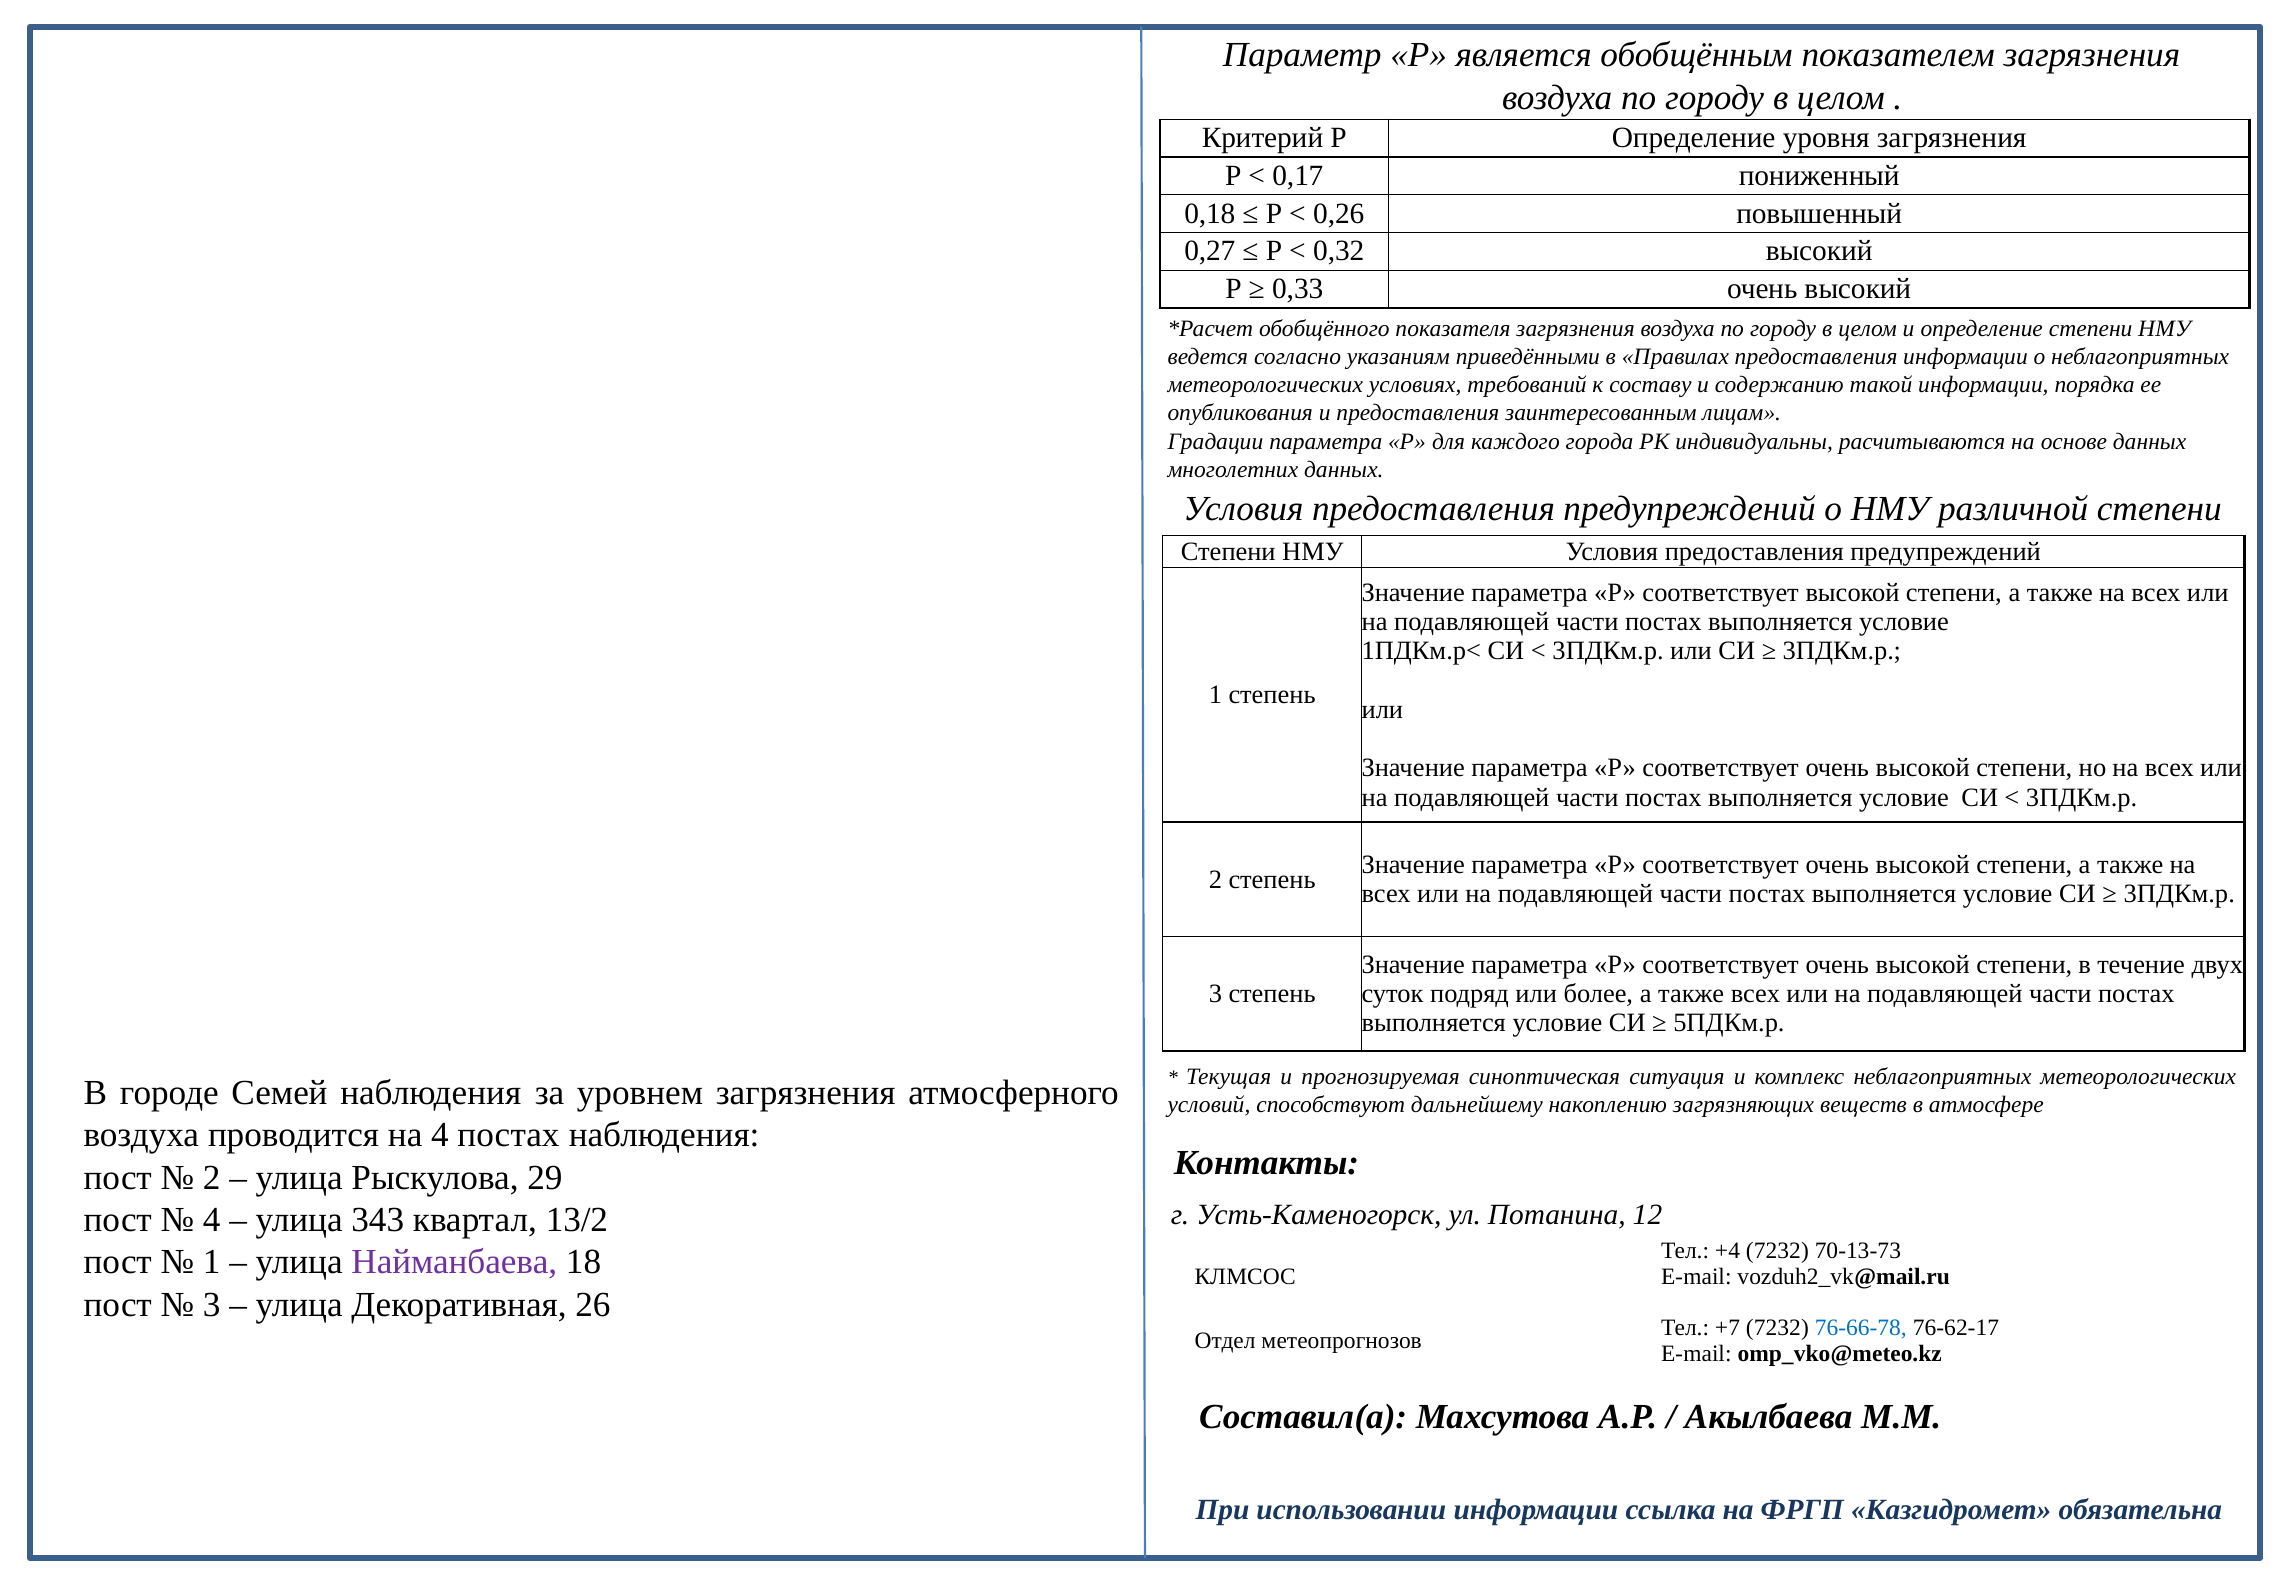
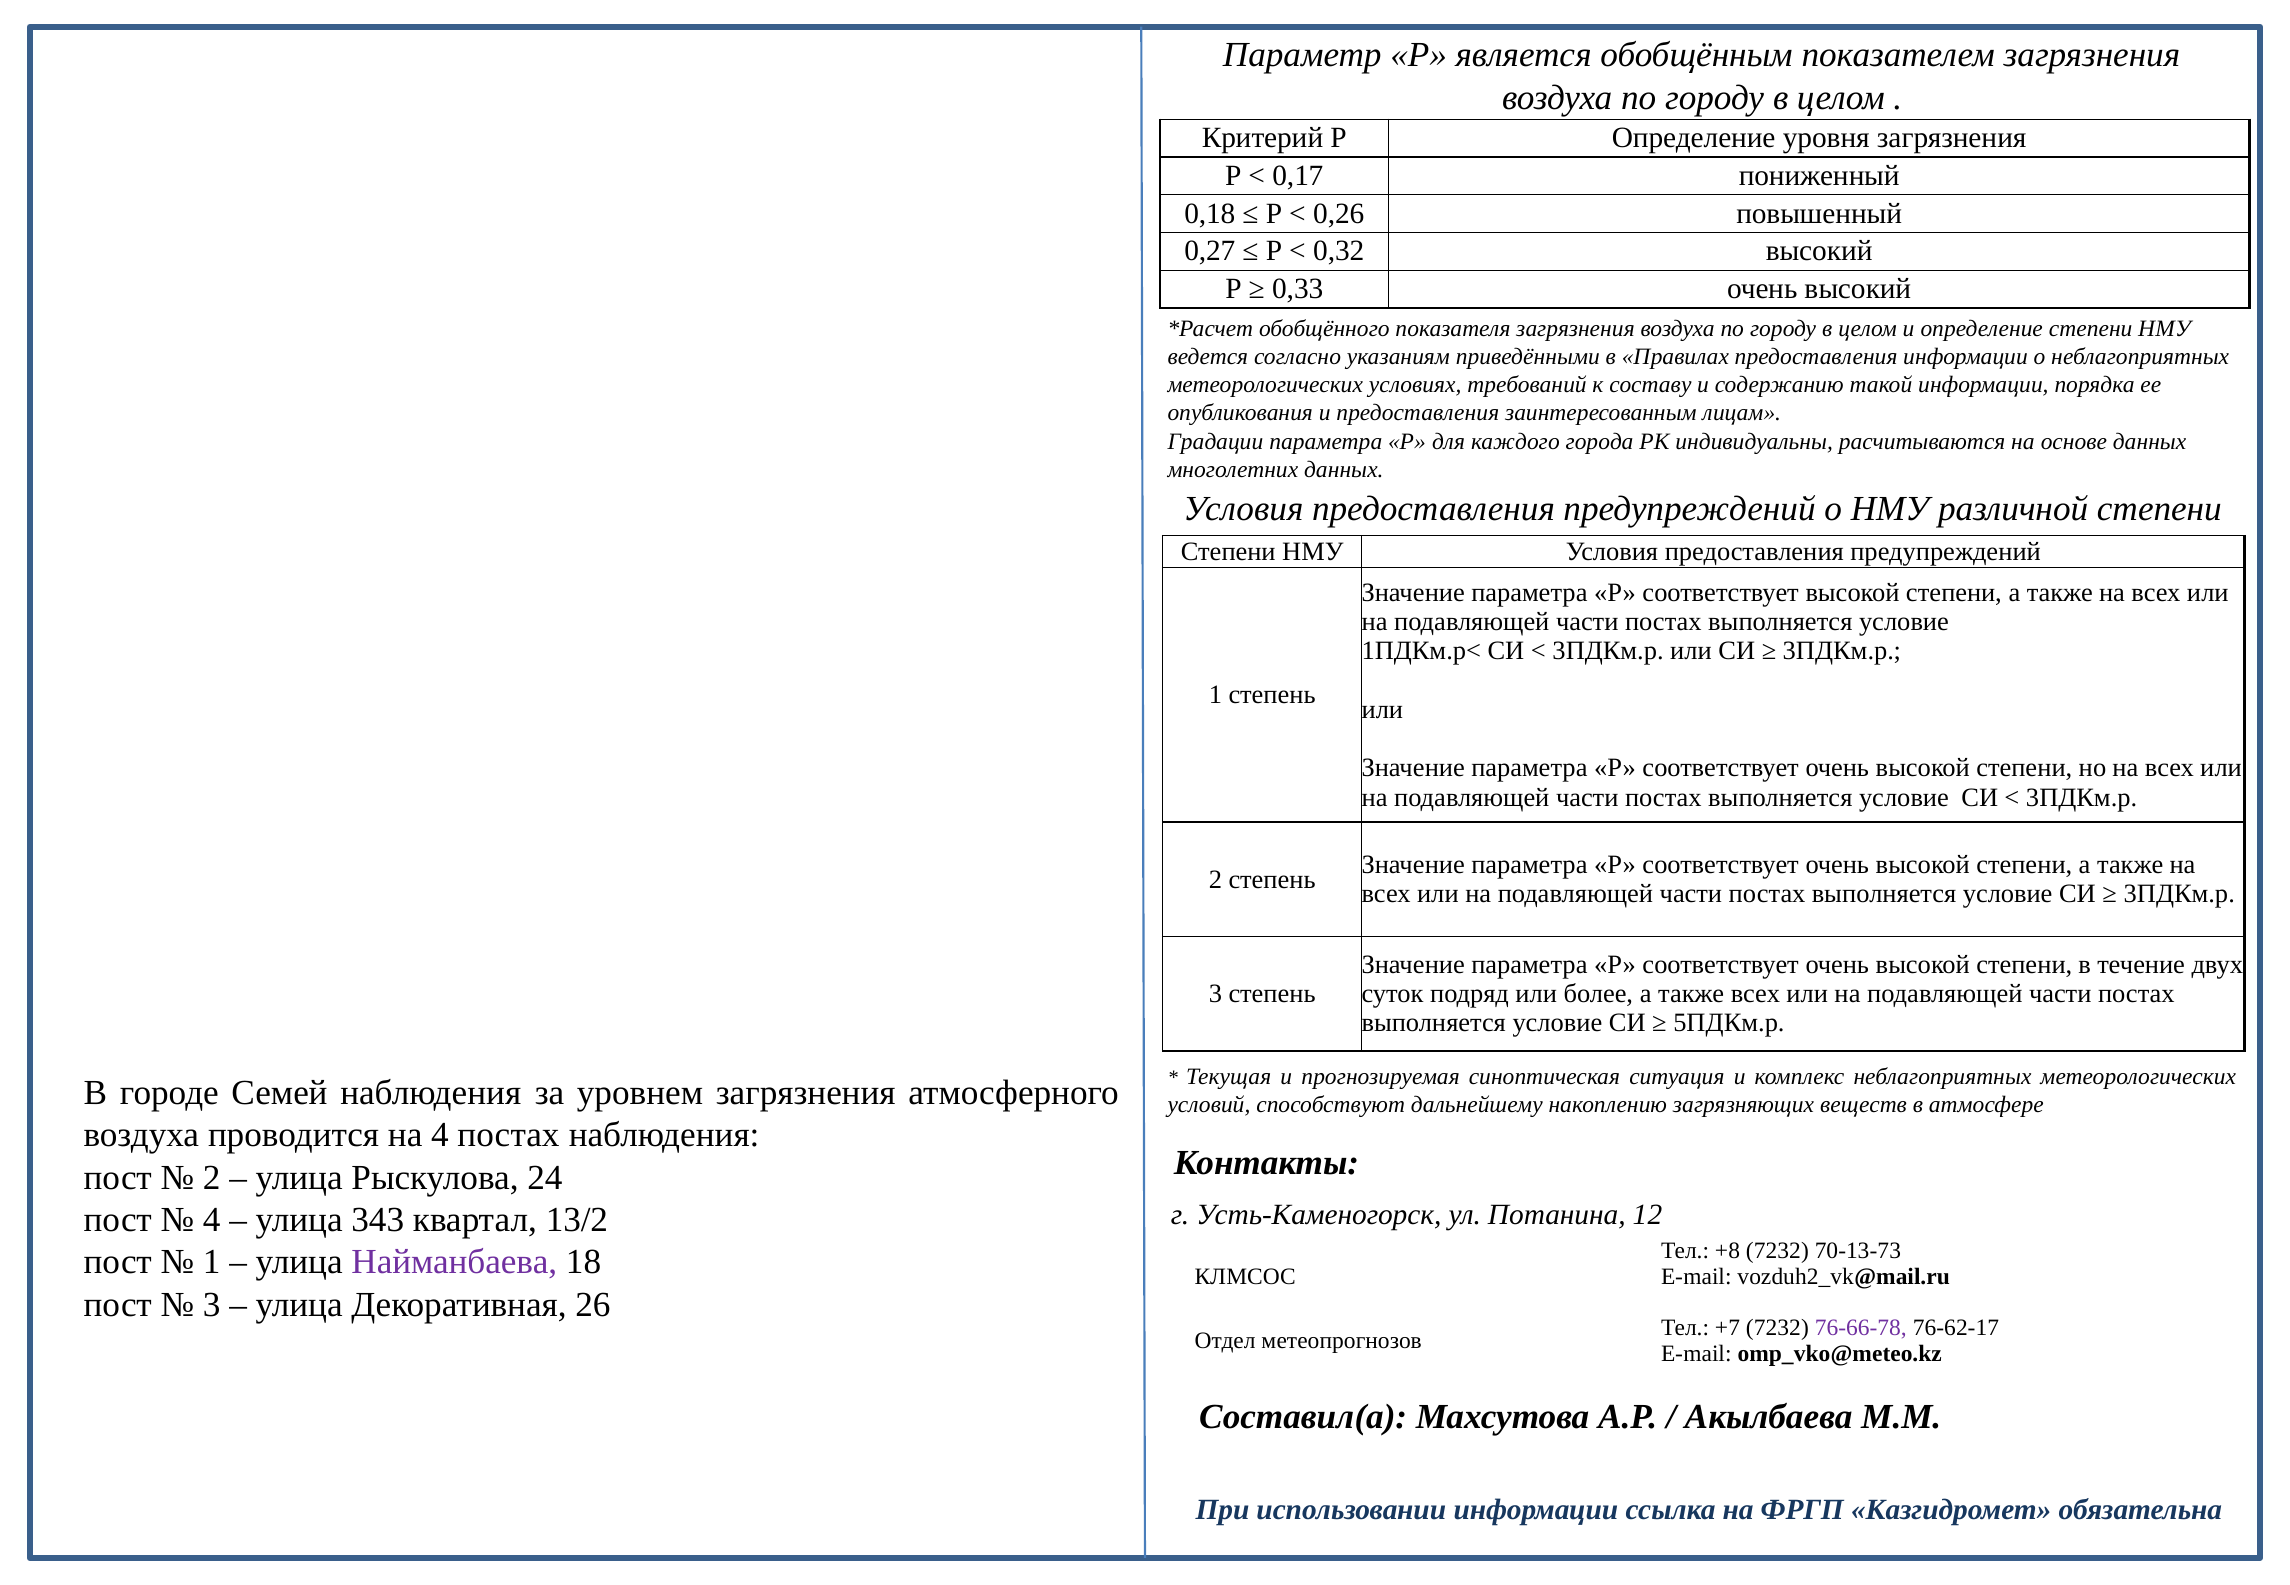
29: 29 -> 24
+4: +4 -> +8
76-66-78 colour: blue -> purple
